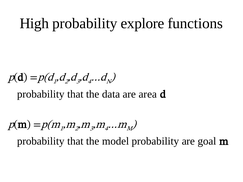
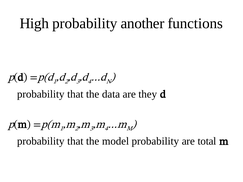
explore: explore -> another
area: area -> they
goal: goal -> total
